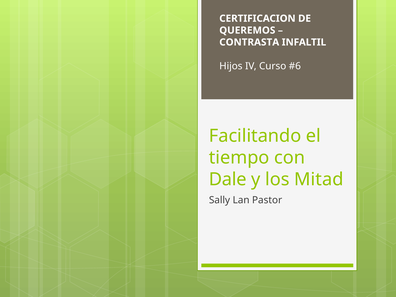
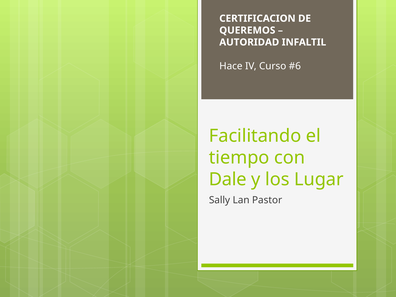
CONTRASTA: CONTRASTA -> AUTORIDAD
Hijos: Hijos -> Hace
Mitad: Mitad -> Lugar
